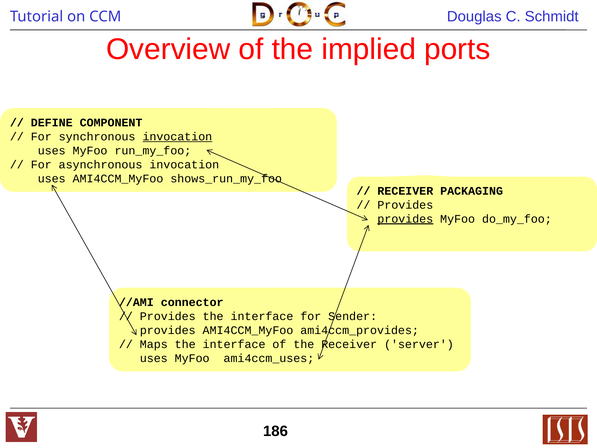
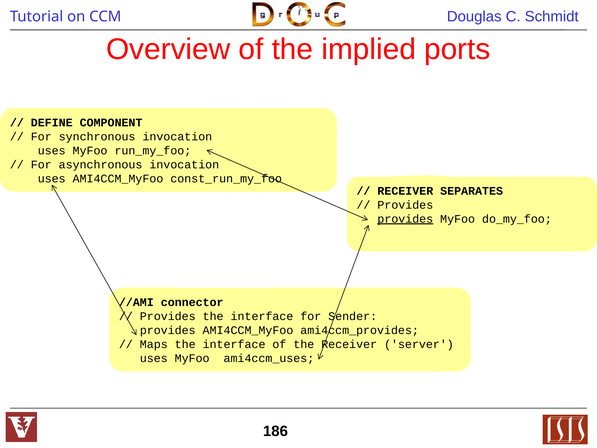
invocation at (177, 137) underline: present -> none
shows_run_my_foo: shows_run_my_foo -> const_run_my_foo
PACKAGING: PACKAGING -> SEPARATES
